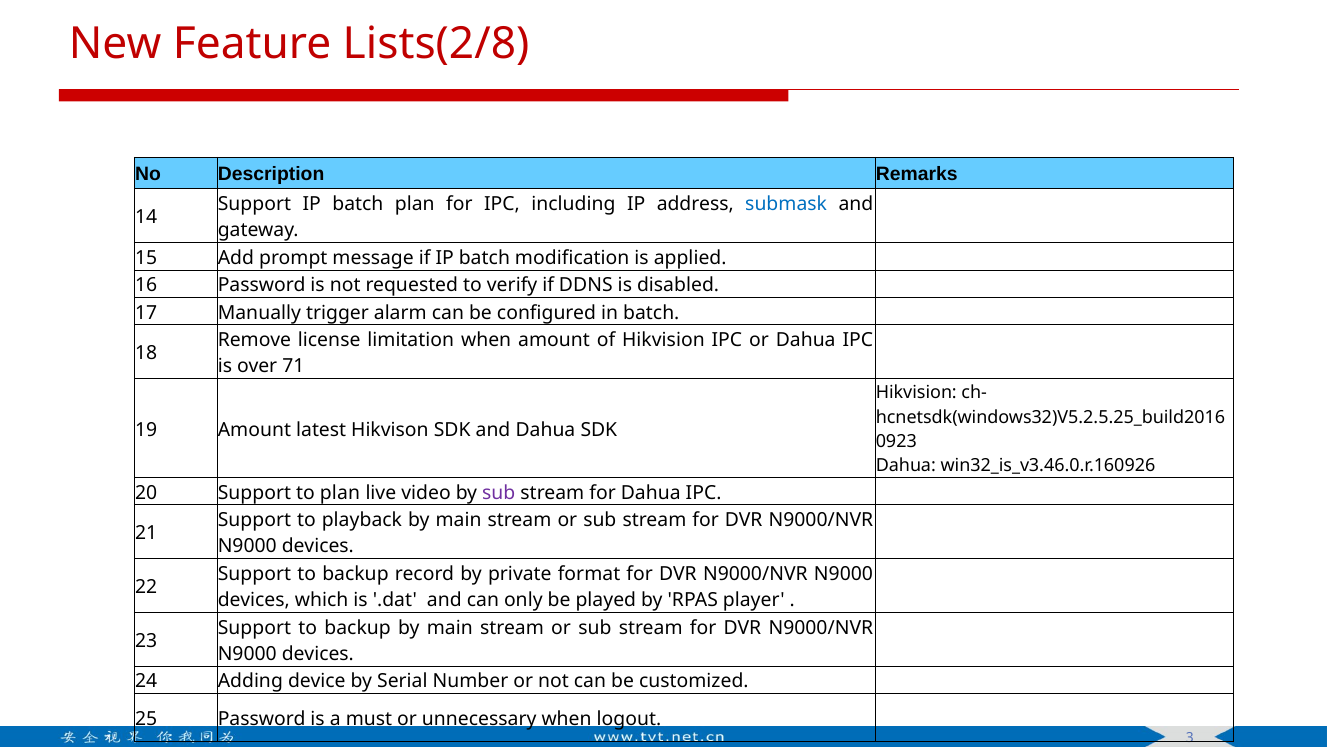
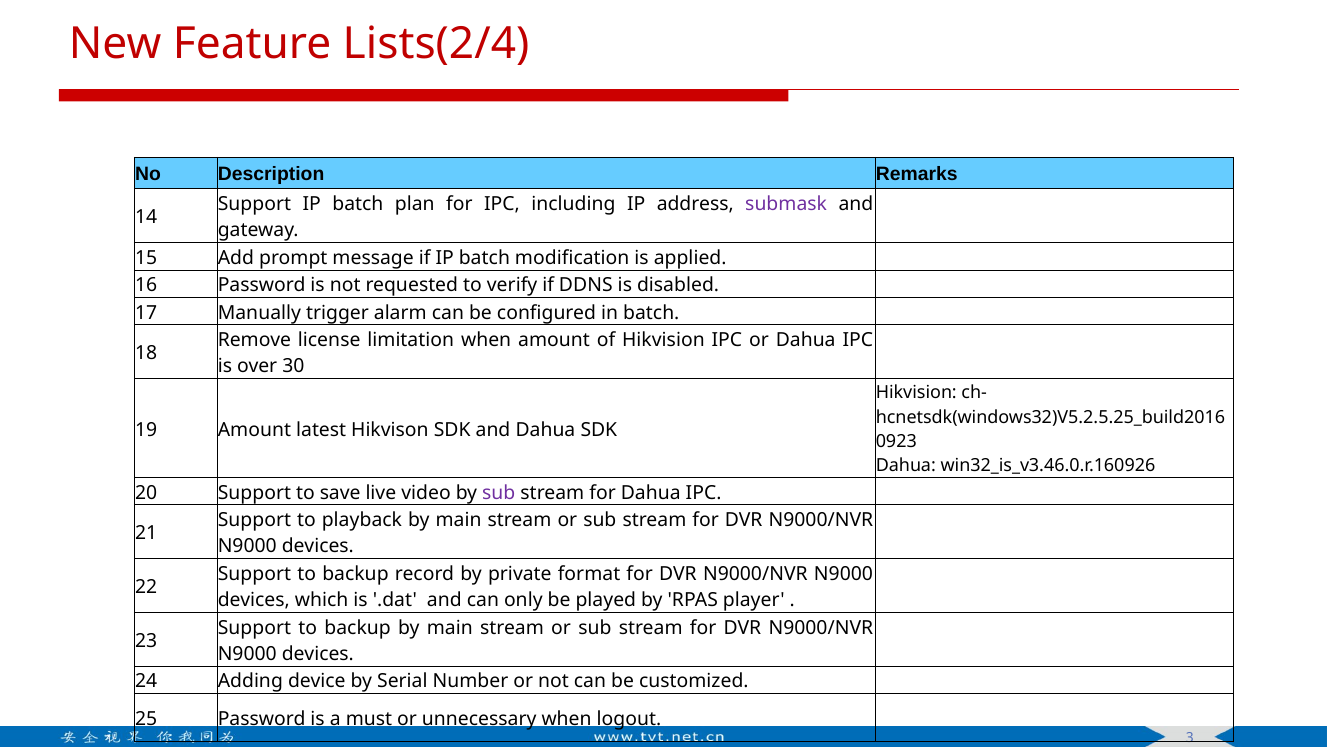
Lists(2/8: Lists(2/8 -> Lists(2/4
submask colour: blue -> purple
71: 71 -> 30
to plan: plan -> save
